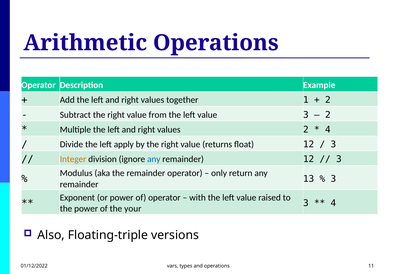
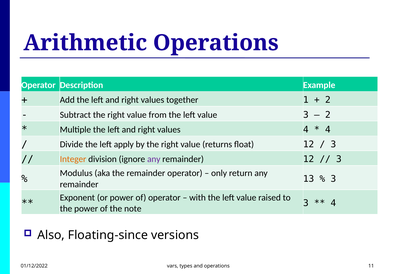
values 2: 2 -> 4
any at (154, 159) colour: blue -> purple
your: your -> note
Floating-triple: Floating-triple -> Floating-since
